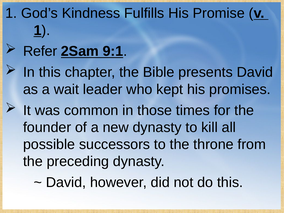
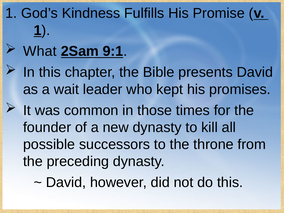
Refer: Refer -> What
